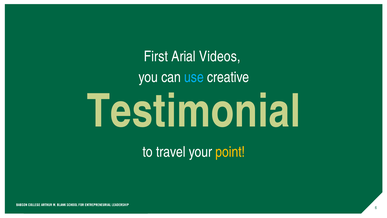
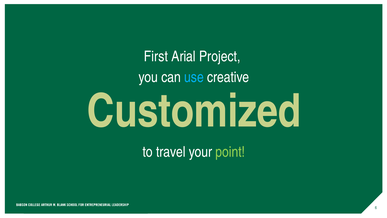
Videos: Videos -> Project
Testimonial: Testimonial -> Customized
point colour: yellow -> light green
